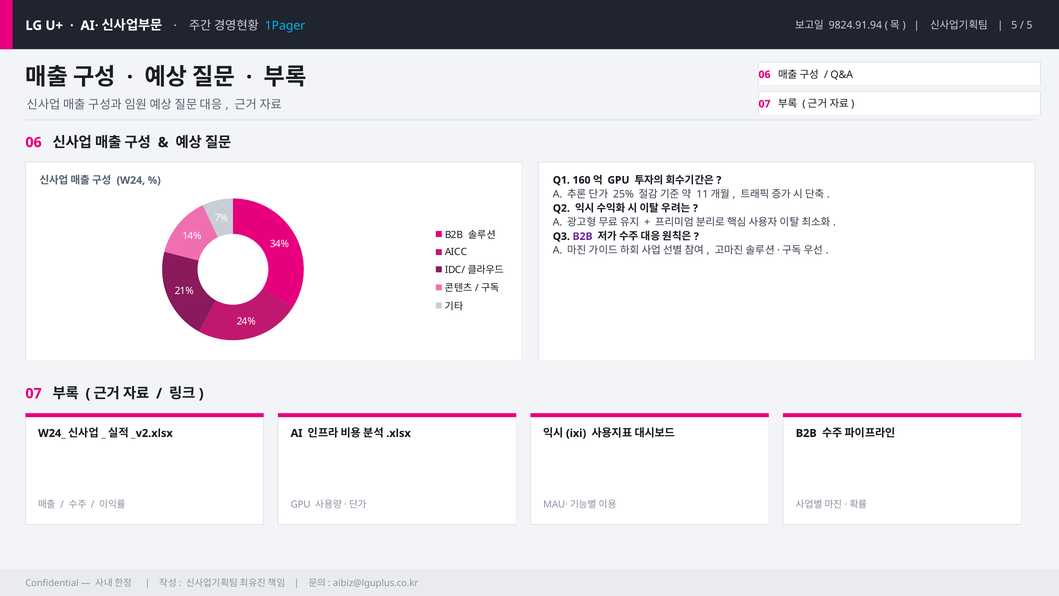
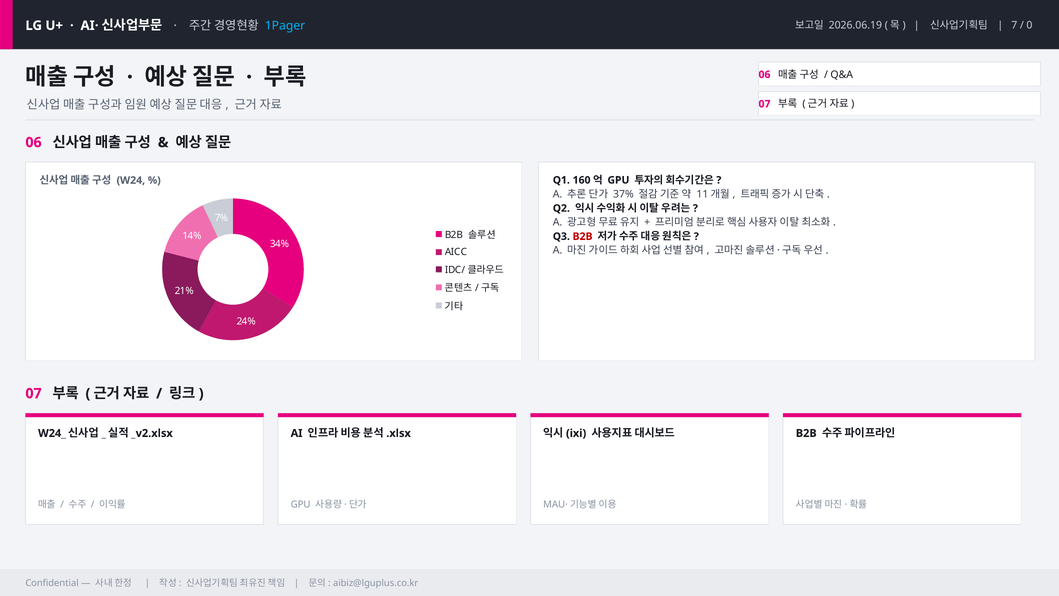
9824.91.94: 9824.91.94 -> 2026.06.19
5 at (1014, 25): 5 -> 7
5 at (1029, 25): 5 -> 0
25%: 25% -> 37%
B2B at (583, 236) colour: purple -> red
